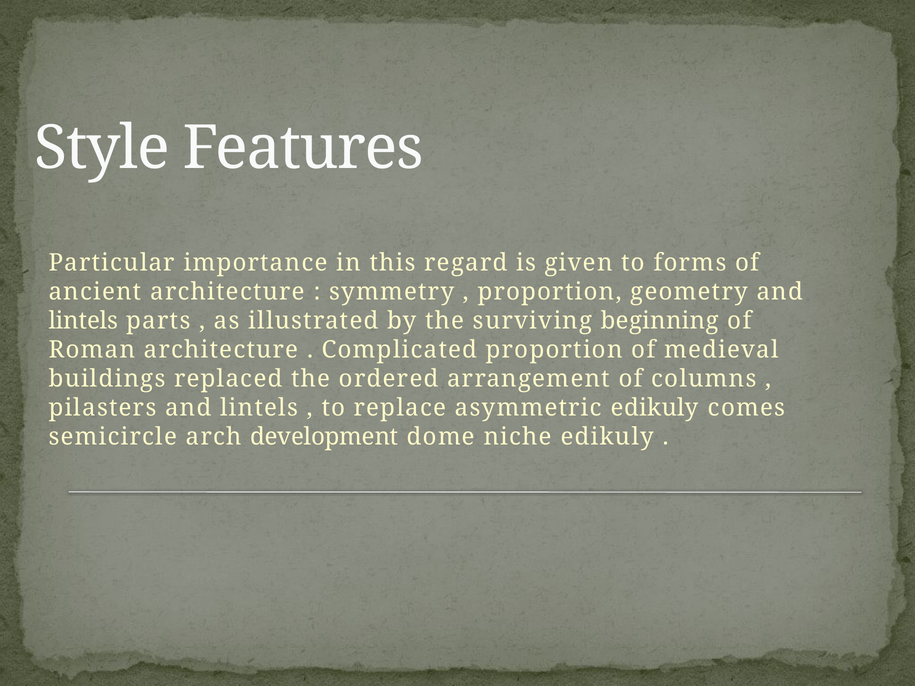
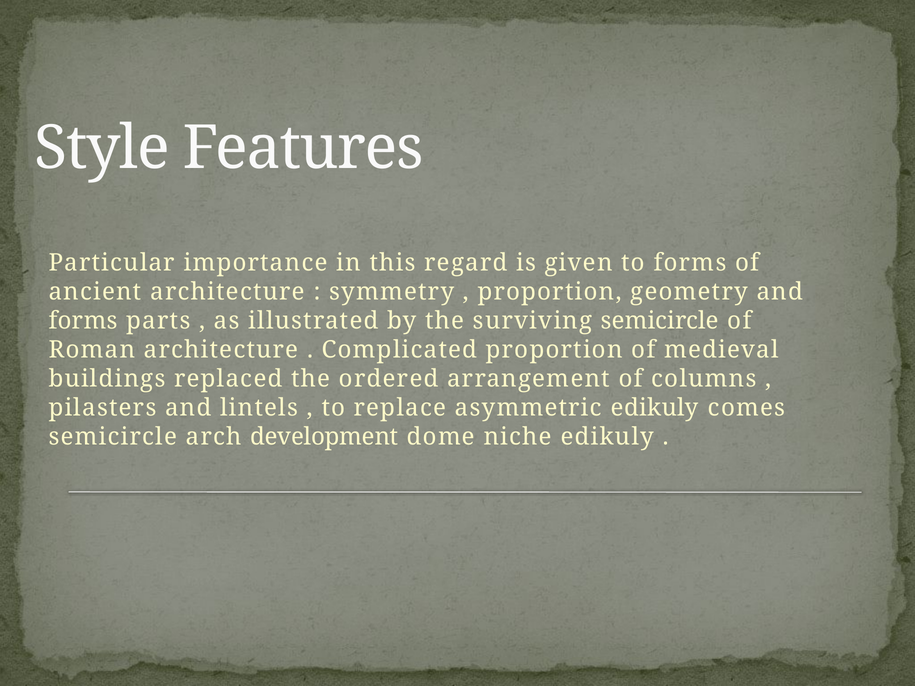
lintels at (83, 321): lintels -> forms
surviving beginning: beginning -> semicircle
